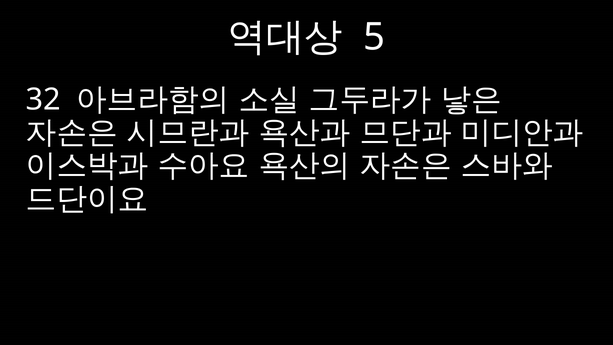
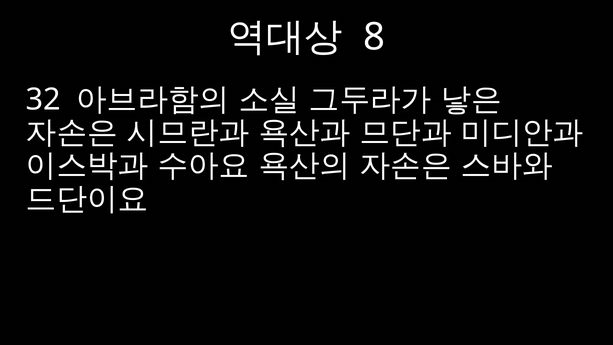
5: 5 -> 8
